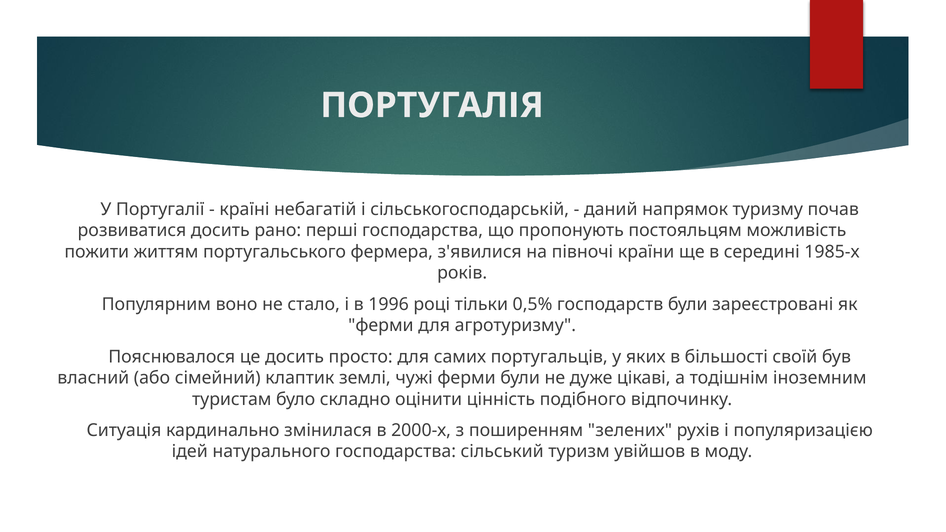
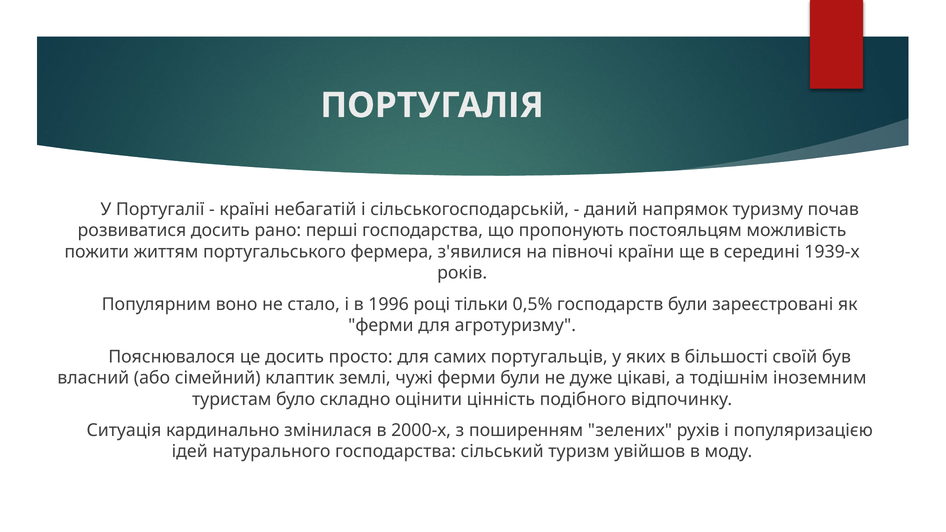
1985-х: 1985-х -> 1939-х
